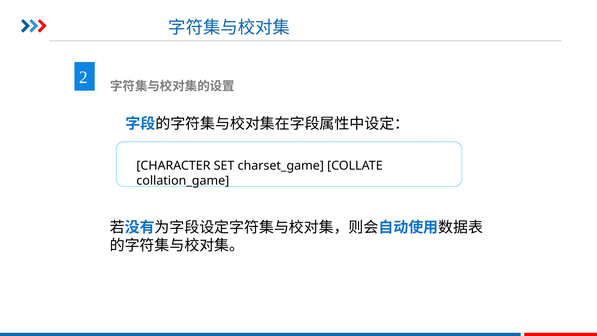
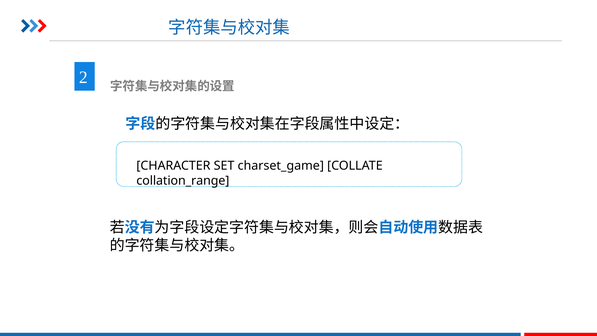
collation_game: collation_game -> collation_range
